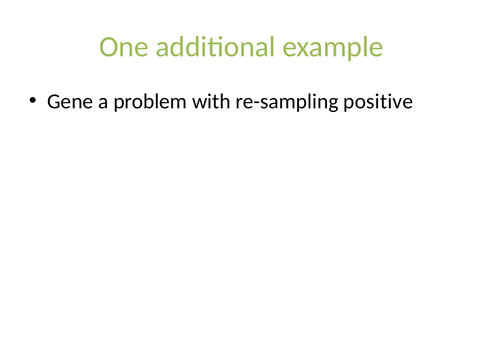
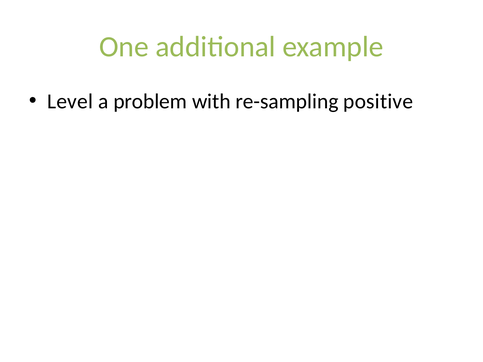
Gene: Gene -> Level
